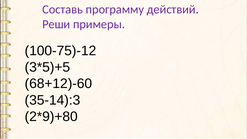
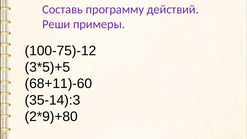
68+12)-60: 68+12)-60 -> 68+11)-60
